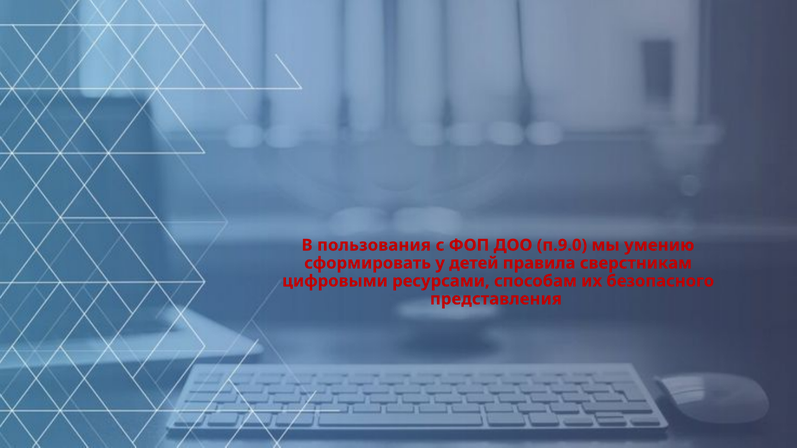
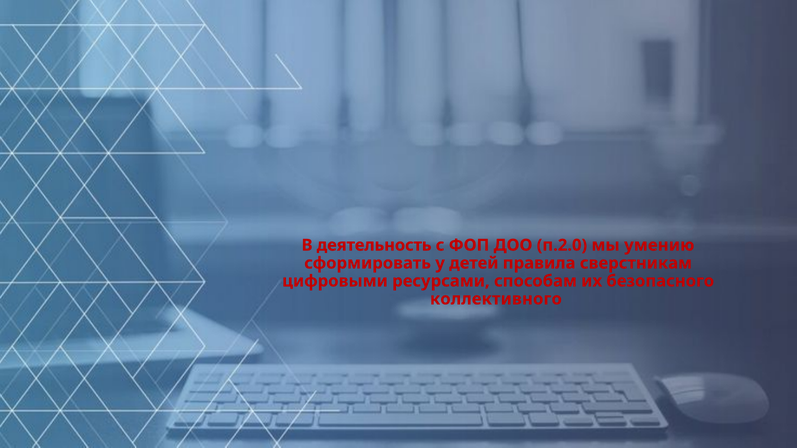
пользования: пользования -> деятельность
п.9.0: п.9.0 -> п.2.0
представления: представления -> коллективного
